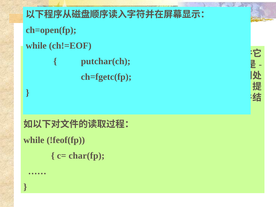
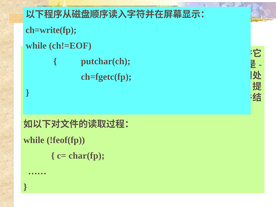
ch=open(fp: ch=open(fp -> ch=write(fp
